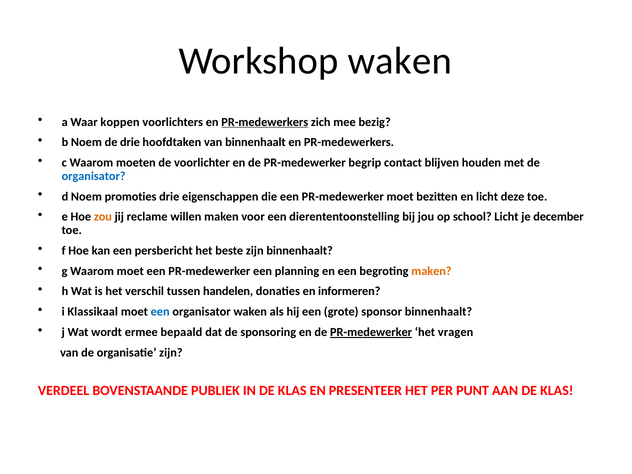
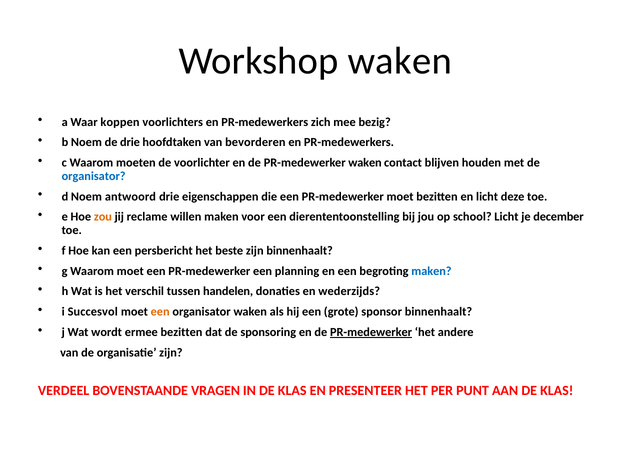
PR-medewerkers at (265, 122) underline: present -> none
van binnenhaalt: binnenhaalt -> bevorderen
PR-medewerker begrip: begrip -> waken
promoties: promoties -> antwoord
maken at (431, 271) colour: orange -> blue
informeren: informeren -> wederzijds
Klassikaal: Klassikaal -> Succesvol
een at (160, 312) colour: blue -> orange
ermee bepaald: bepaald -> bezitten
vragen: vragen -> andere
PUBLIEK: PUBLIEK -> VRAGEN
